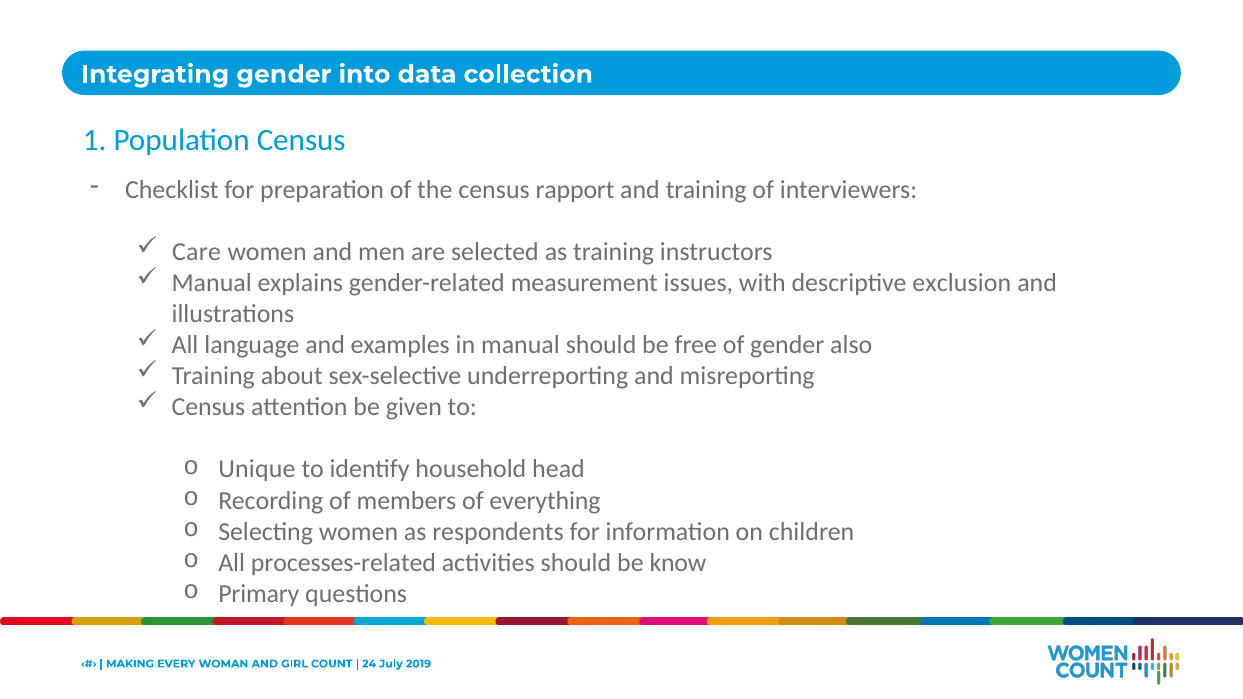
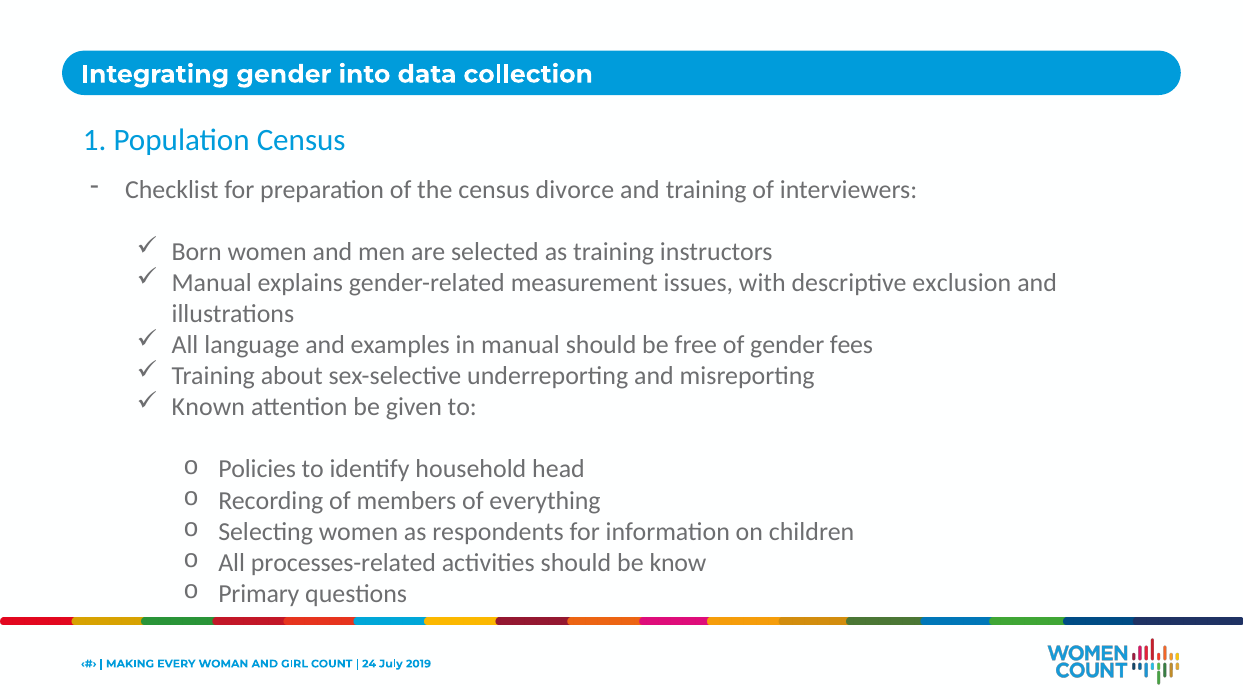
rapport: rapport -> divorce
Care: Care -> Born
also: also -> fees
Census at (208, 407): Census -> Known
Unique: Unique -> Policies
